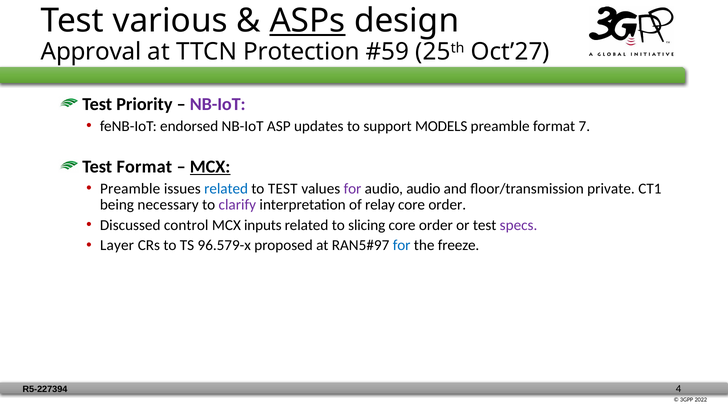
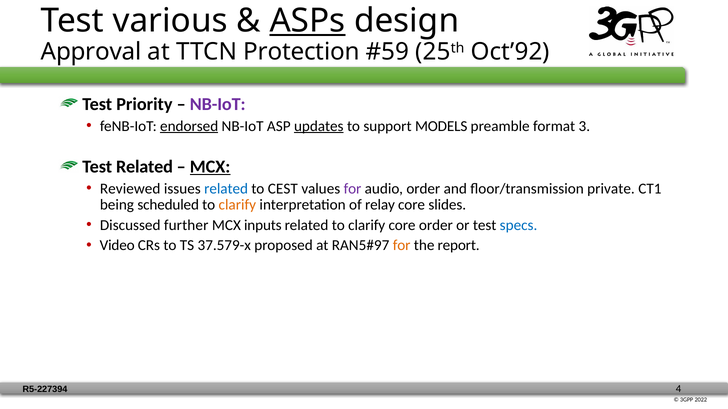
Oct’27: Oct’27 -> Oct’92
endorsed underline: none -> present
updates underline: none -> present
7: 7 -> 3
Test Format: Format -> Related
Preamble at (130, 189): Preamble -> Reviewed
to TEST: TEST -> CEST
audio audio: audio -> order
necessary: necessary -> scheduled
clarify at (237, 205) colour: purple -> orange
order at (447, 205): order -> slides
control: control -> further
related to slicing: slicing -> clarify
specs colour: purple -> blue
Layer: Layer -> Video
96.579-x: 96.579-x -> 37.579-x
for at (402, 246) colour: blue -> orange
freeze: freeze -> report
